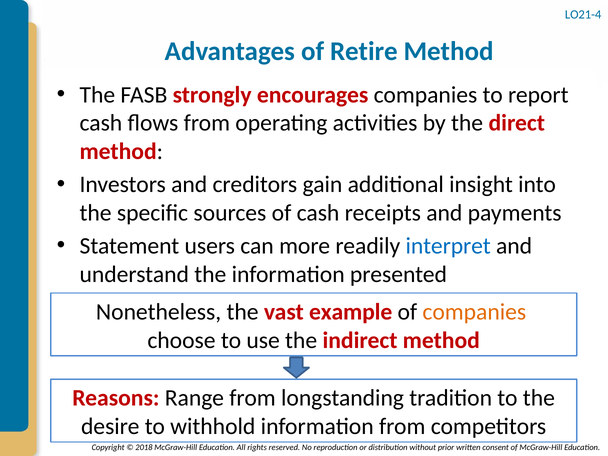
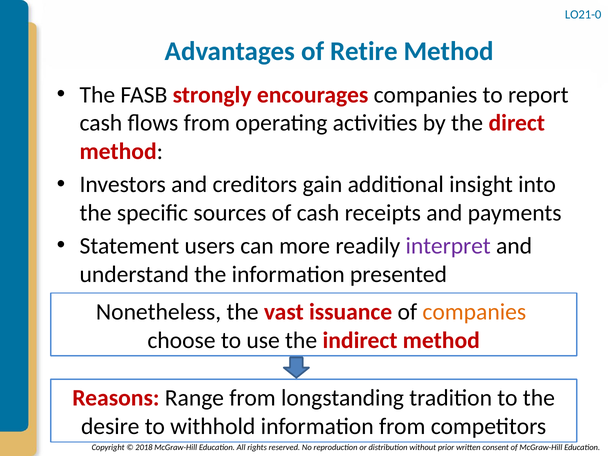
LO21-4: LO21-4 -> LO21-0
interpret colour: blue -> purple
example: example -> issuance
